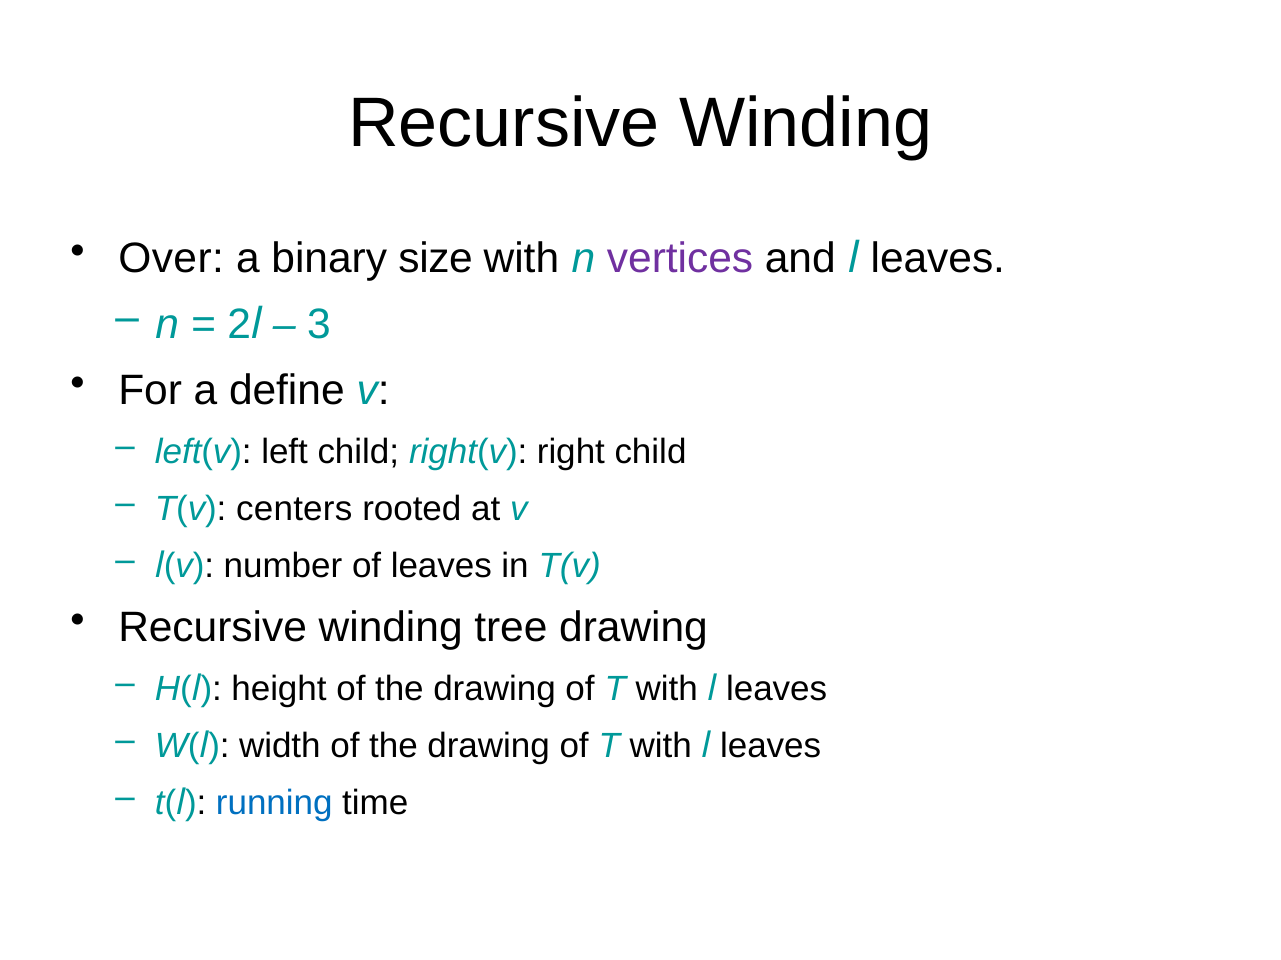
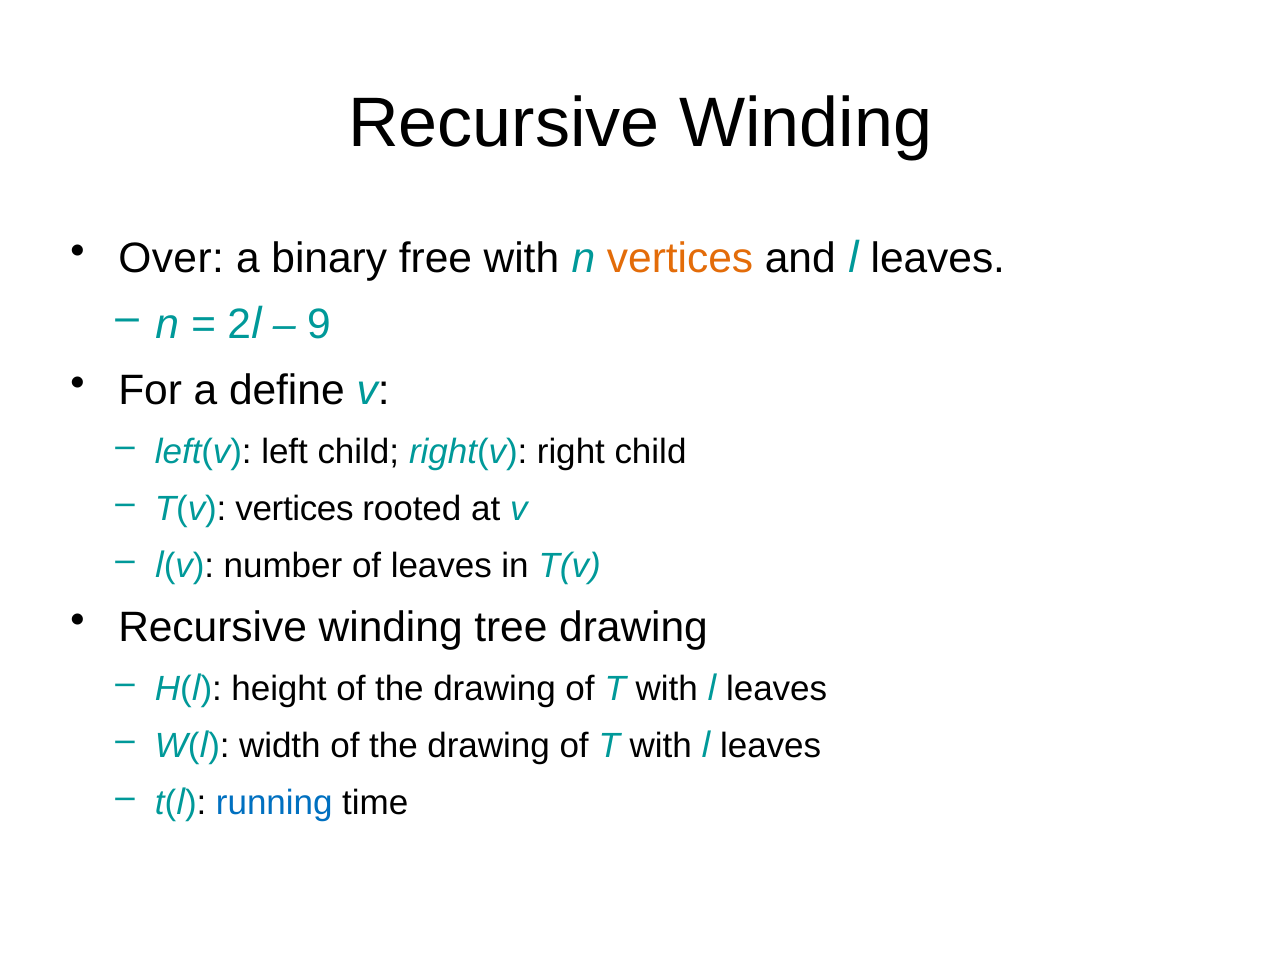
size: size -> free
vertices at (680, 259) colour: purple -> orange
3: 3 -> 9
T(v centers: centers -> vertices
